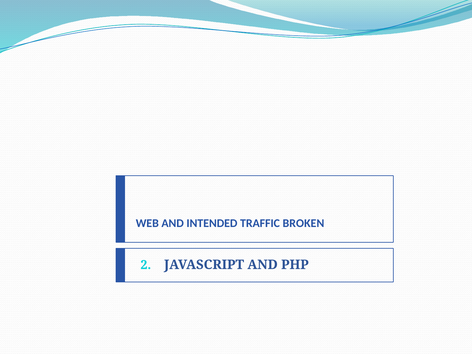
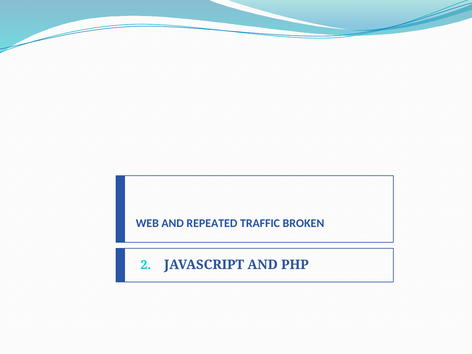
INTENDED: INTENDED -> REPEATED
